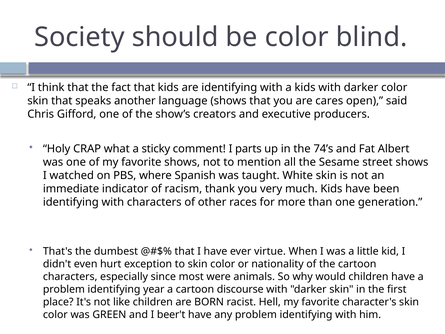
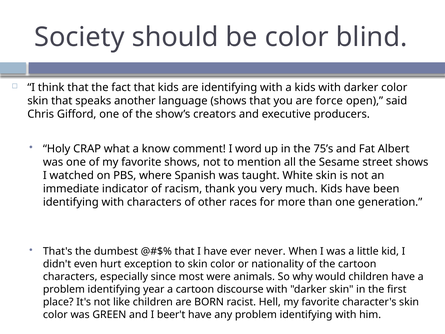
cares: cares -> force
sticky: sticky -> know
parts: parts -> word
74’s: 74’s -> 75’s
virtue: virtue -> never
